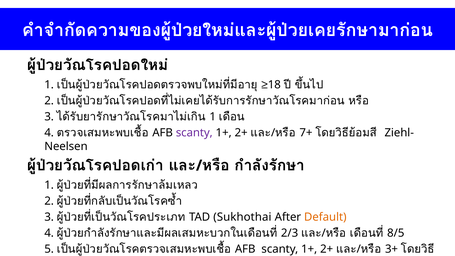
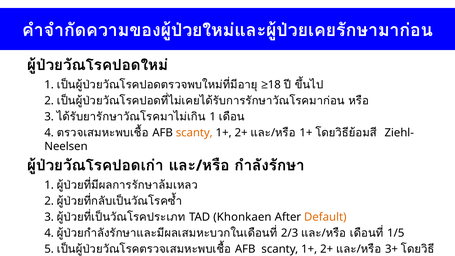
scanty at (194, 133) colour: purple -> orange
7+ at (306, 133): 7+ -> 1+
Sukhothai: Sukhothai -> Khonkaen
8/5: 8/5 -> 1/5
